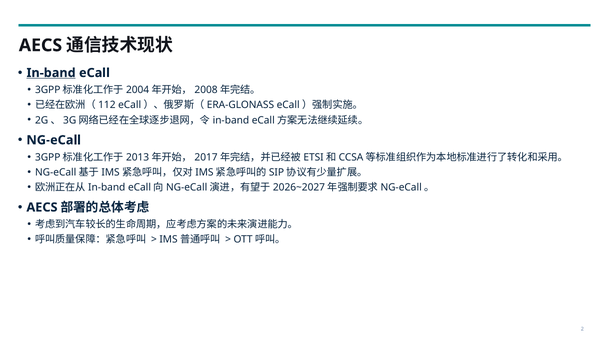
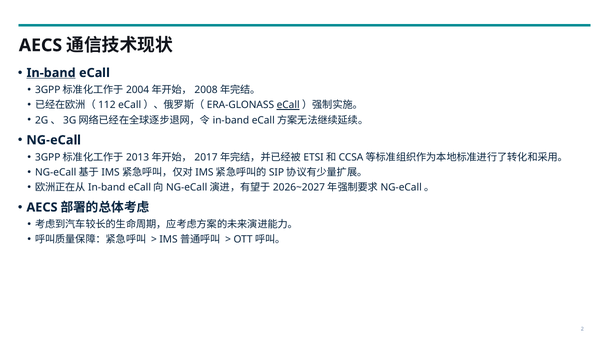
eCall at (288, 105) underline: none -> present
